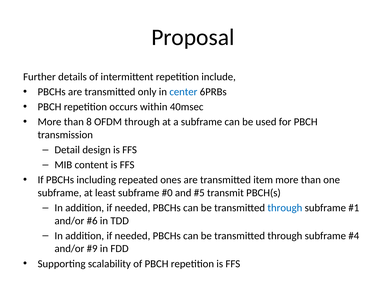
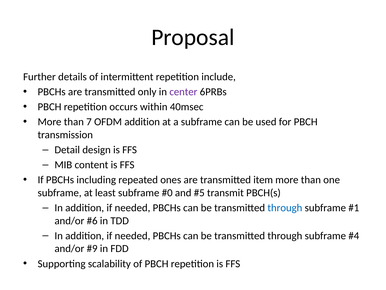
center colour: blue -> purple
8: 8 -> 7
OFDM through: through -> addition
